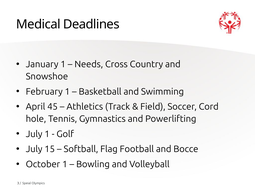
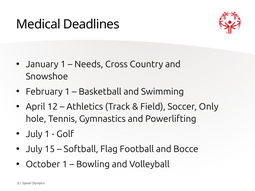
45: 45 -> 12
Cord: Cord -> Only
